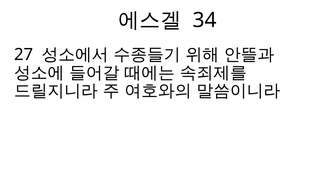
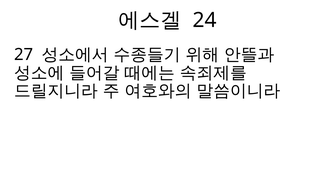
34: 34 -> 24
